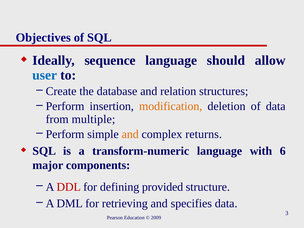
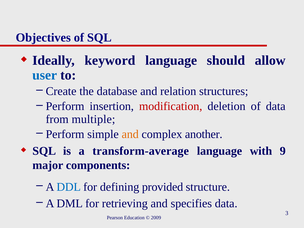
sequence: sequence -> keyword
modification colour: orange -> red
returns: returns -> another
transform-numeric: transform-numeric -> transform-average
6: 6 -> 9
DDL colour: red -> blue
